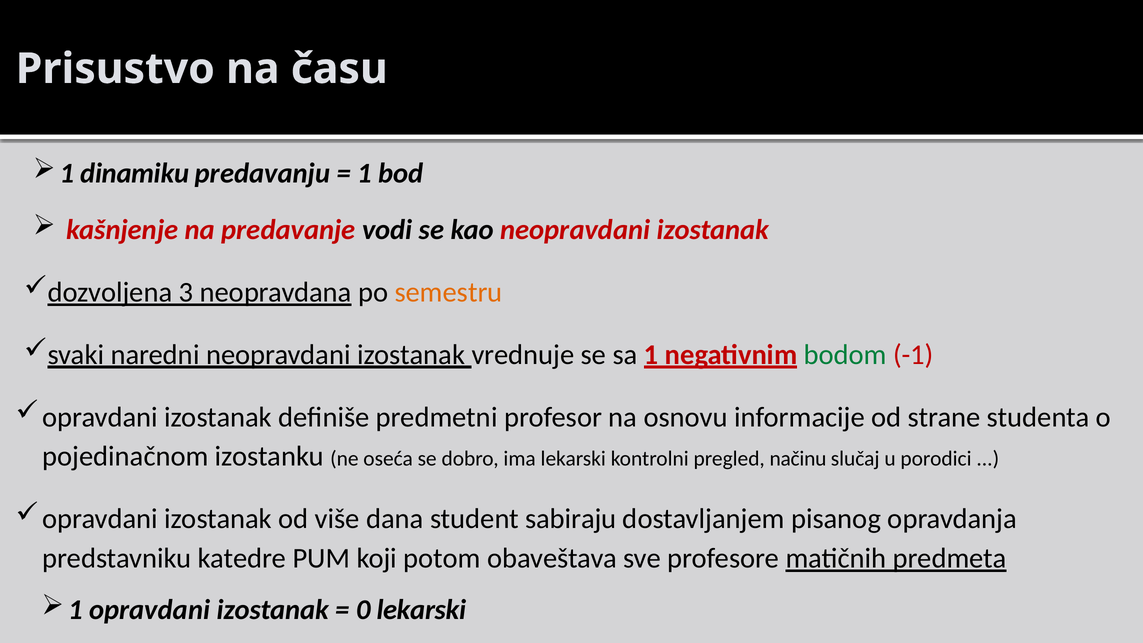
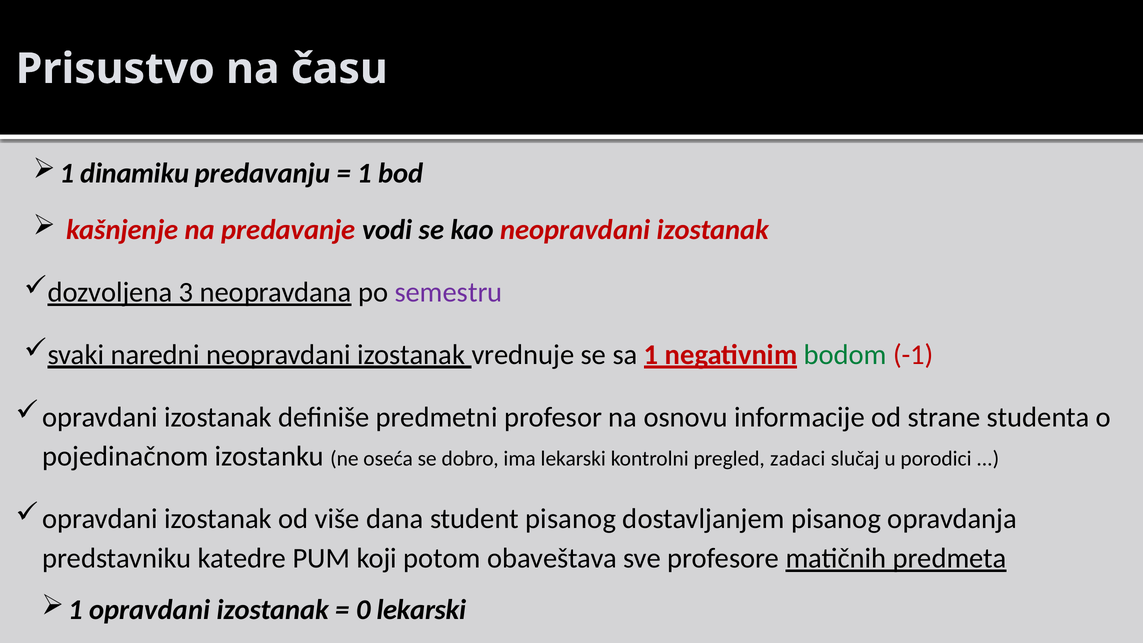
semestru colour: orange -> purple
načinu: načinu -> zadaci
student sabiraju: sabiraju -> pisanog
